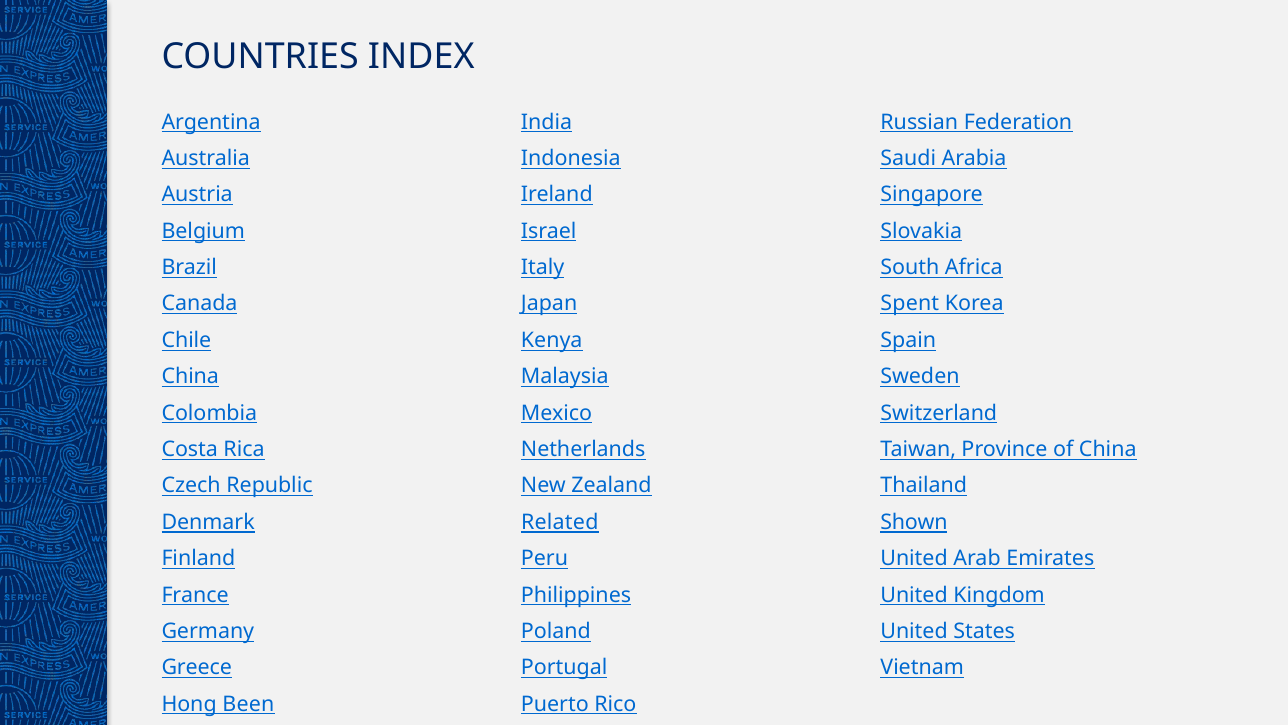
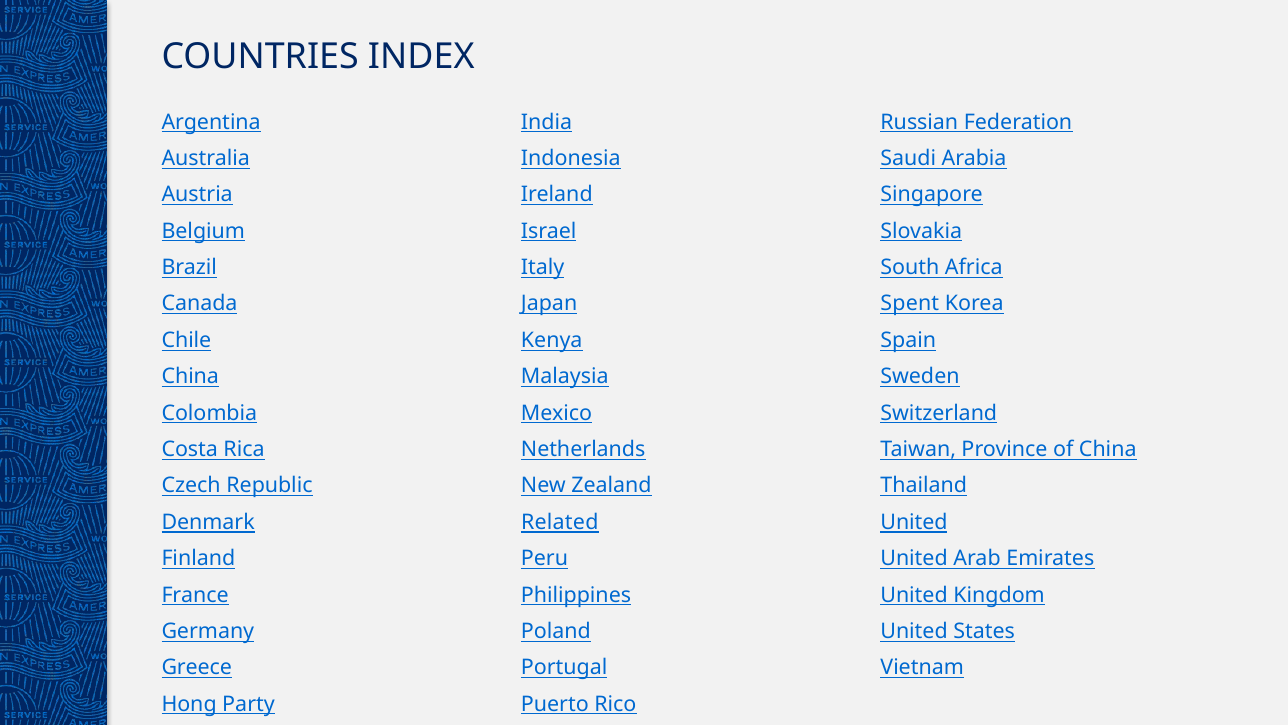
Shown at (914, 522): Shown -> United
Been: Been -> Party
